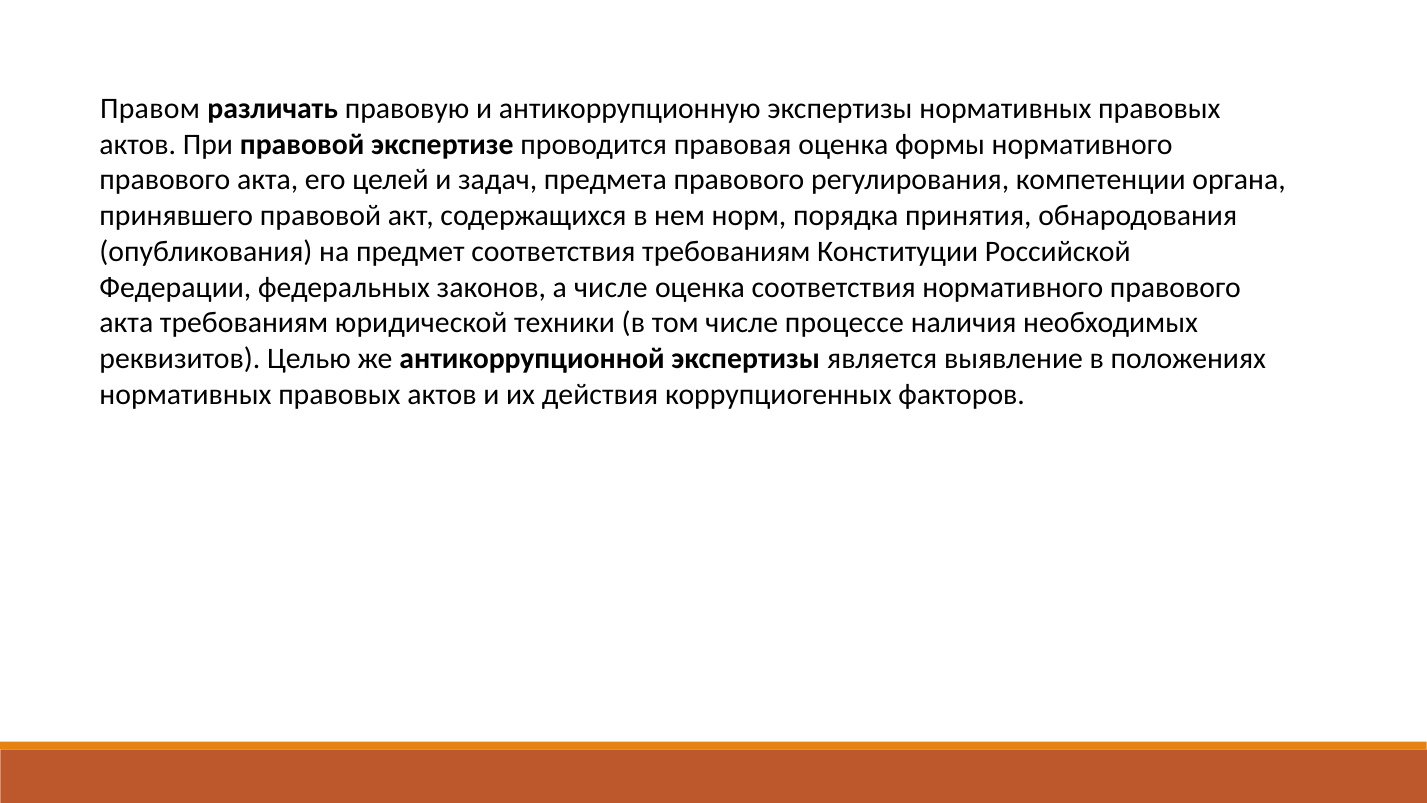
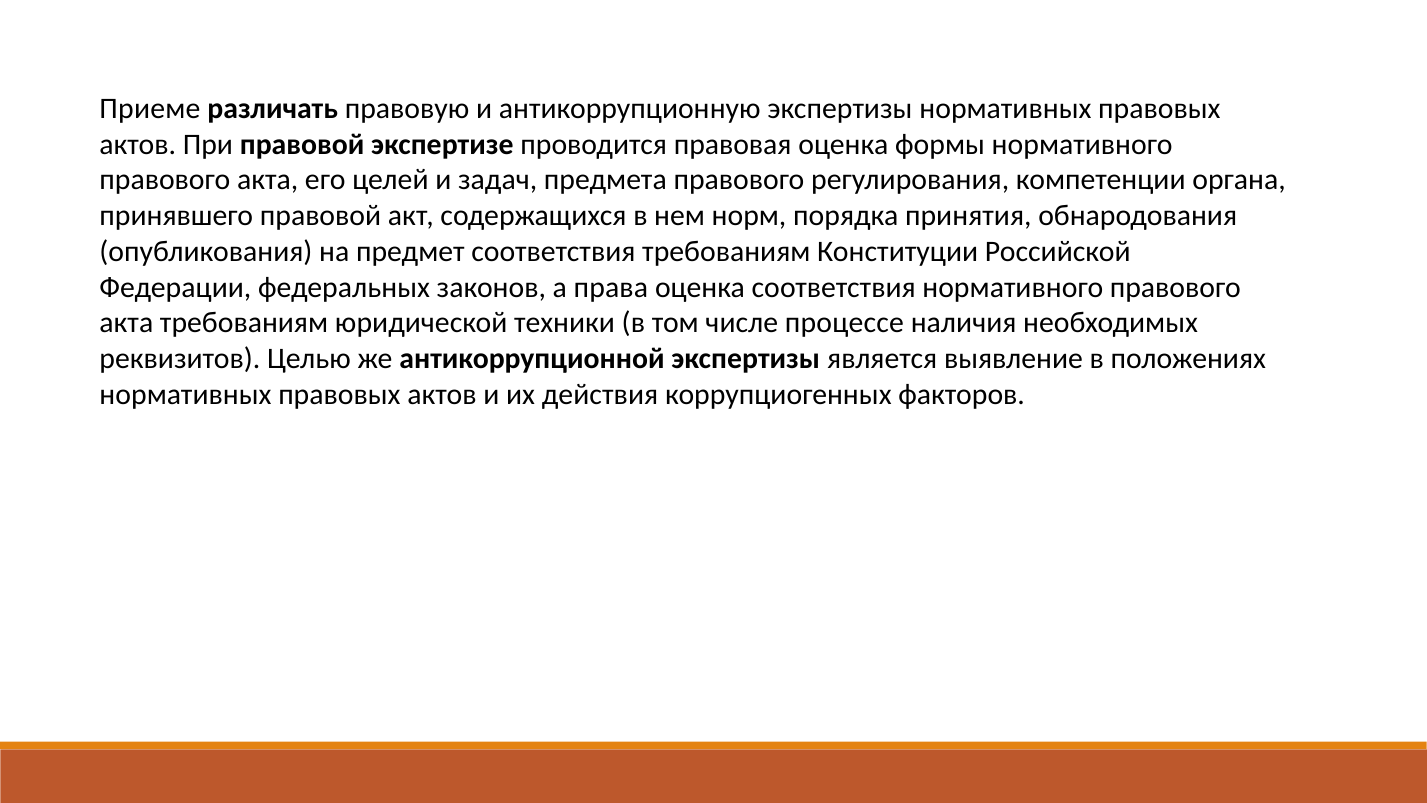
Правом: Правом -> Приеме
а числе: числе -> права
